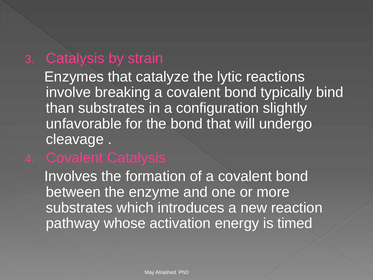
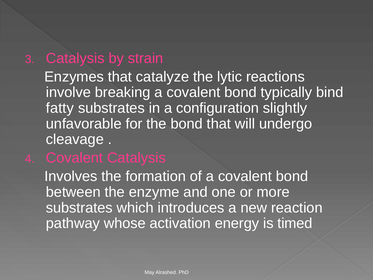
than: than -> fatty
